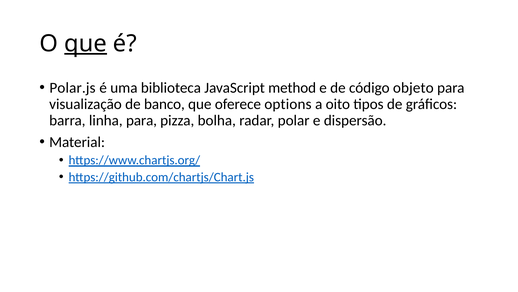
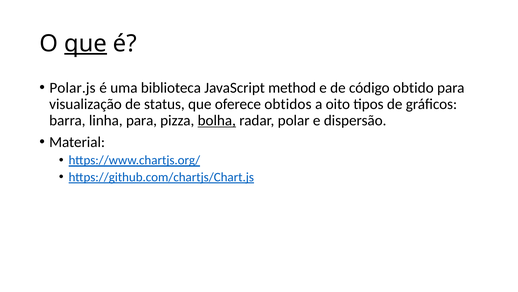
objeto: objeto -> obtido
banco: banco -> status
options: options -> obtidos
bolha underline: none -> present
